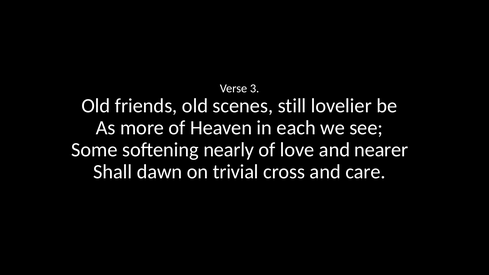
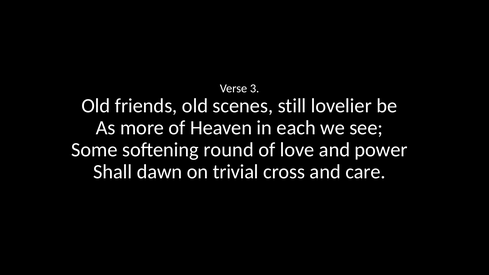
nearly: nearly -> round
nearer: nearer -> power
